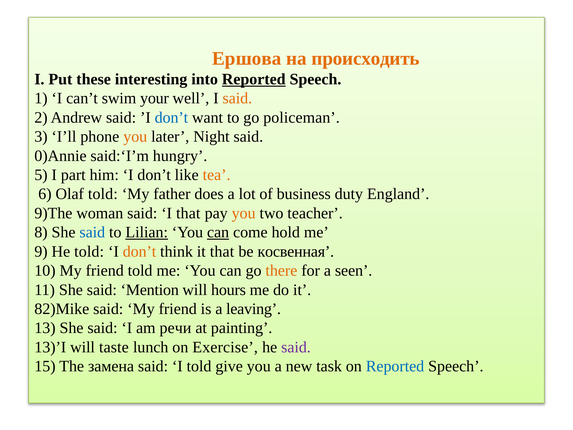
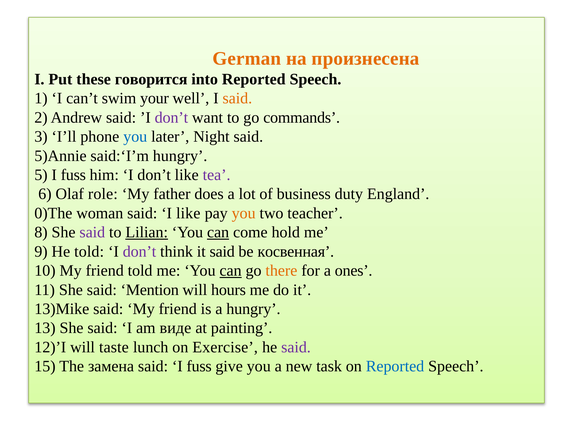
Ершова: Ершова -> German
происходить: происходить -> произнесена
interesting: interesting -> говорится
Reported at (254, 79) underline: present -> none
don’t at (171, 117) colour: blue -> purple
policeman: policeman -> commands
you at (135, 137) colour: orange -> blue
0)Annie: 0)Annie -> 5)Annie
5 I part: part -> fuss
tea colour: orange -> purple
Olaf told: told -> role
9)The: 9)The -> 0)The
I that: that -> like
said at (92, 232) colour: blue -> purple
don’t at (140, 251) colour: orange -> purple
it that: that -> said
can at (231, 270) underline: none -> present
seen: seen -> ones
82)Mike: 82)Mike -> 13)Mike
a leaving: leaving -> hungry
речи: речи -> виде
13)’I: 13)’I -> 12)’I
said I told: told -> fuss
